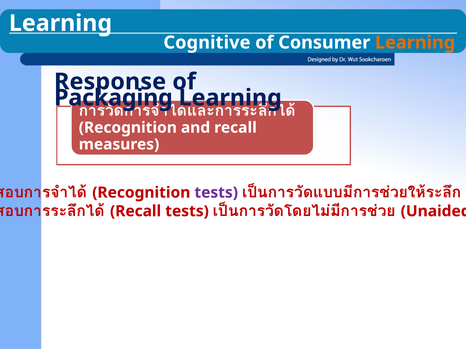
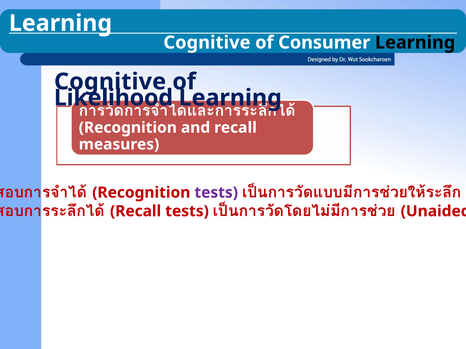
Learning at (415, 43) colour: orange -> black
Response at (110, 82): Response -> Cognitive
Packaging: Packaging -> Likelihood
